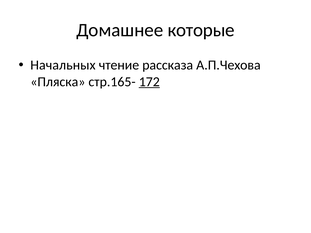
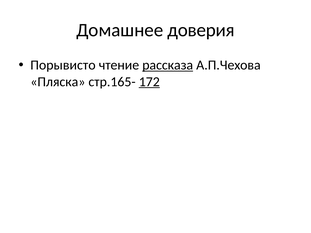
которые: которые -> доверия
Начальных: Начальных -> Порывисто
рассказа underline: none -> present
